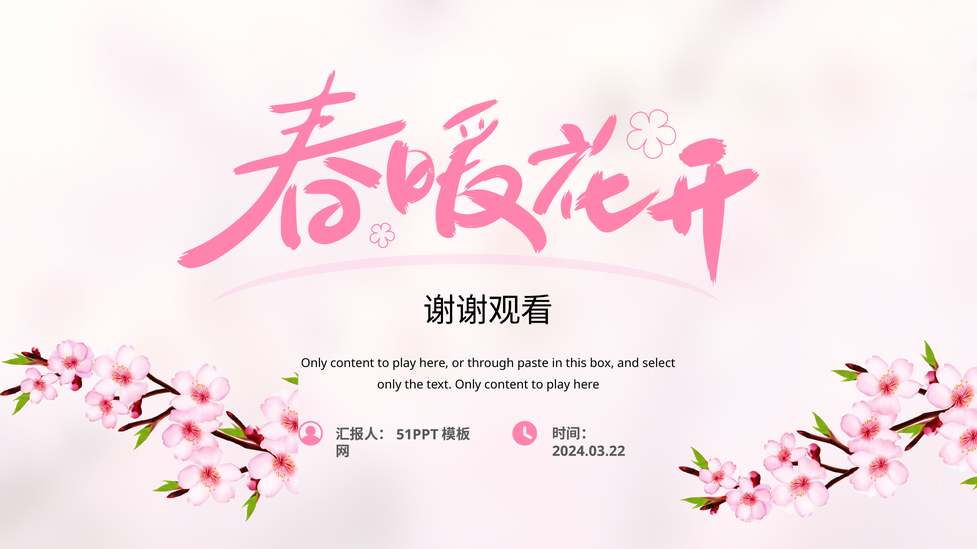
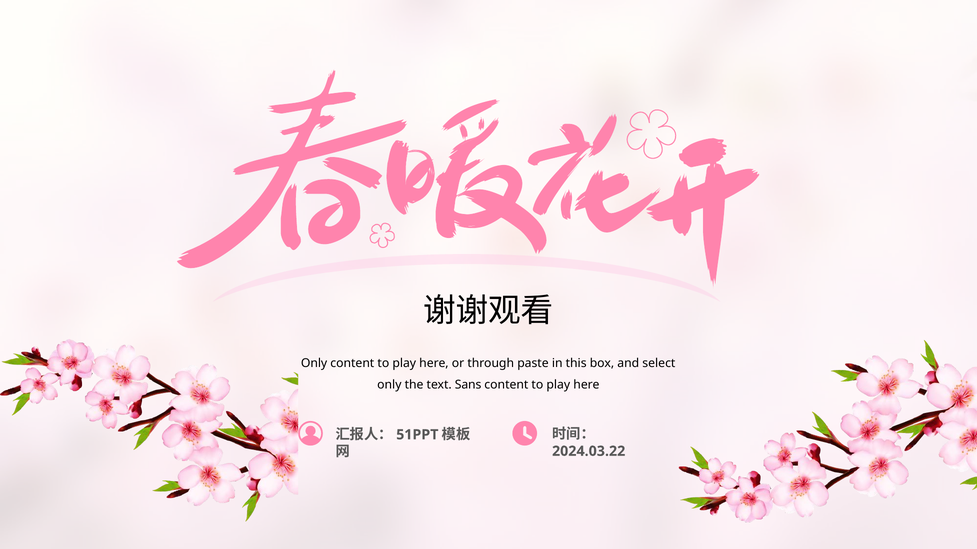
text Only: Only -> Sans
